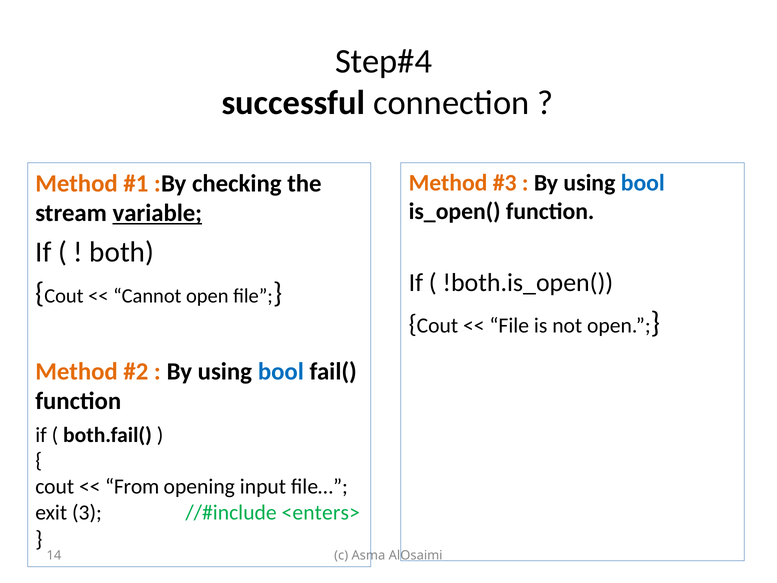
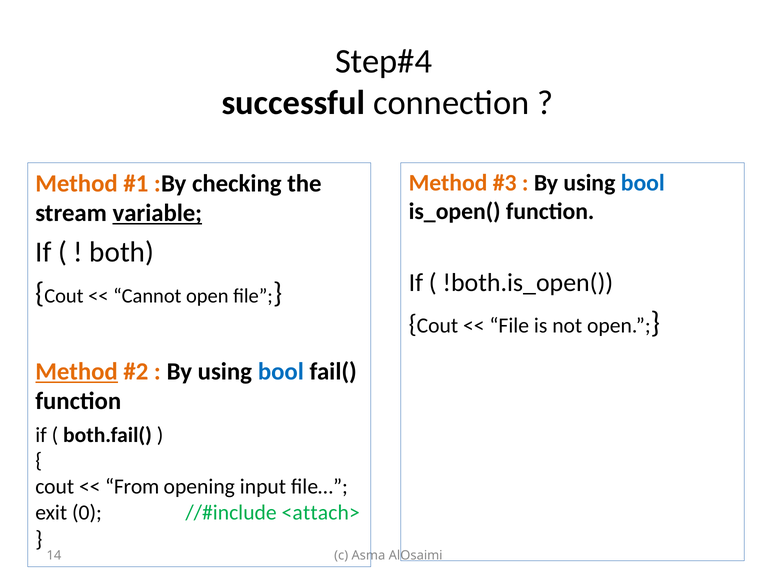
Method at (77, 371) underline: none -> present
3: 3 -> 0
<enters>: <enters> -> <attach>
